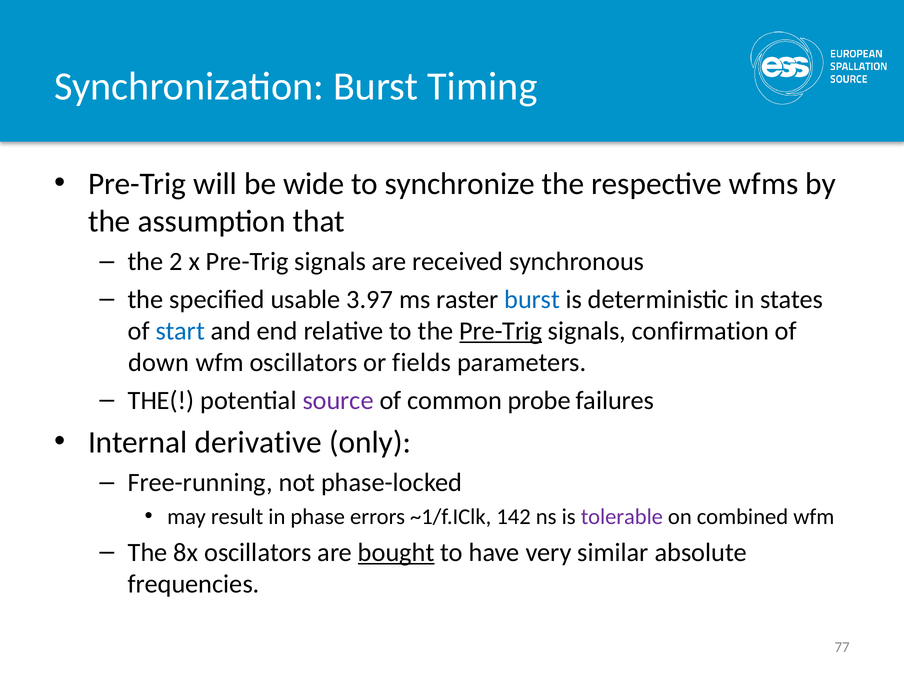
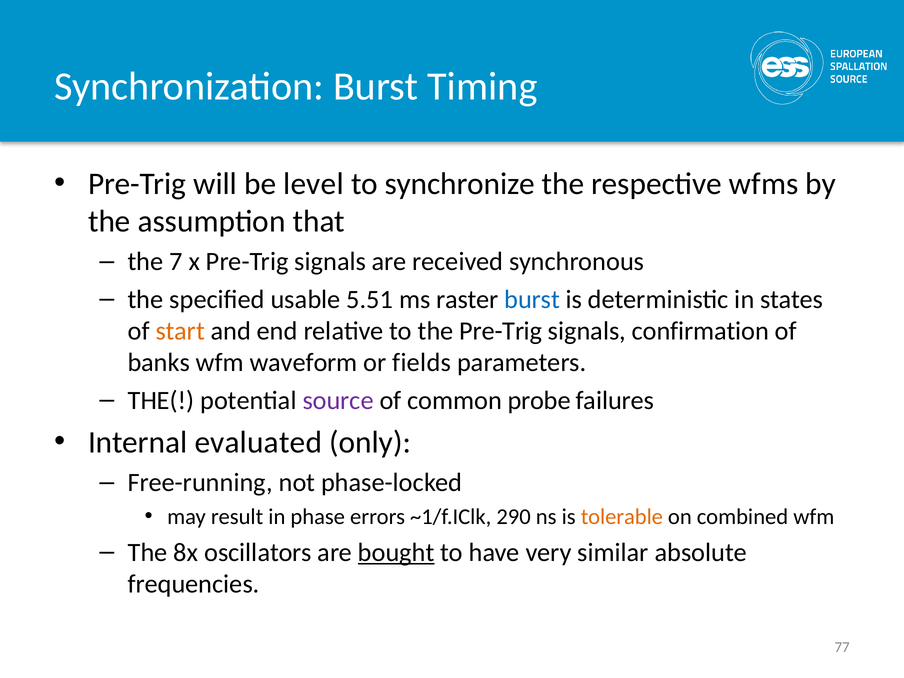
wide: wide -> level
2: 2 -> 7
3.97: 3.97 -> 5.51
start colour: blue -> orange
Pre-Trig at (501, 331) underline: present -> none
down: down -> banks
wfm oscillators: oscillators -> waveform
derivative: derivative -> evaluated
142: 142 -> 290
tolerable colour: purple -> orange
